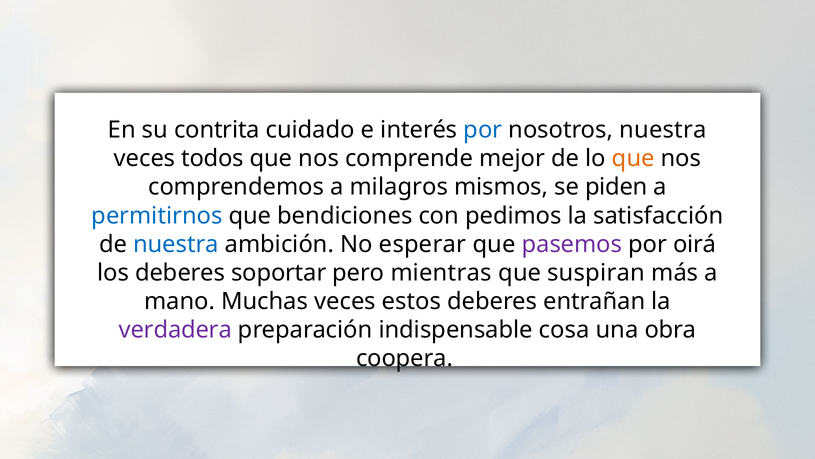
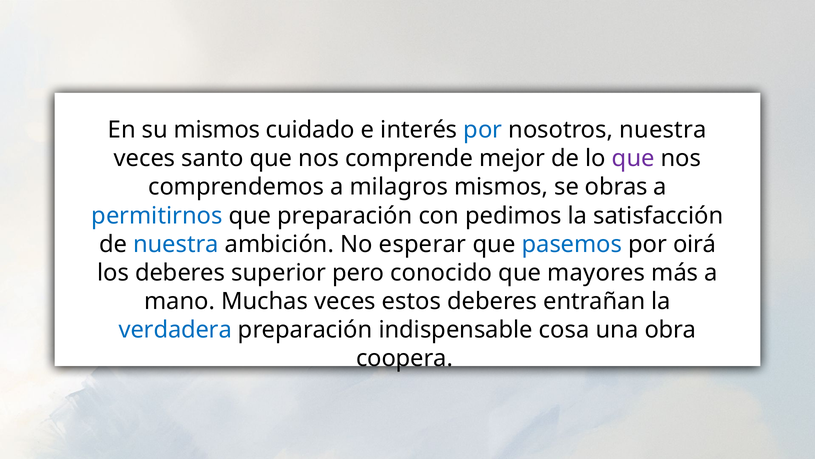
su contrita: contrita -> mismos
todos: todos -> santo
que at (633, 158) colour: orange -> purple
piden: piden -> obras
que bendiciones: bendiciones -> preparación
pasemos colour: purple -> blue
soportar: soportar -> superior
mientras: mientras -> conocido
suspiran: suspiran -> mayores
verdadera colour: purple -> blue
